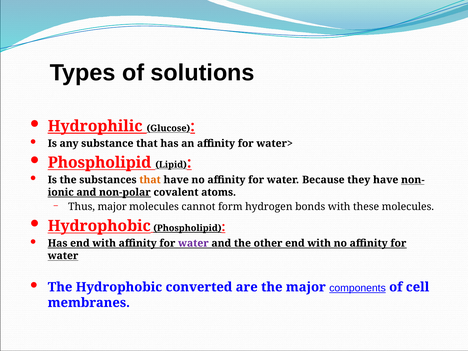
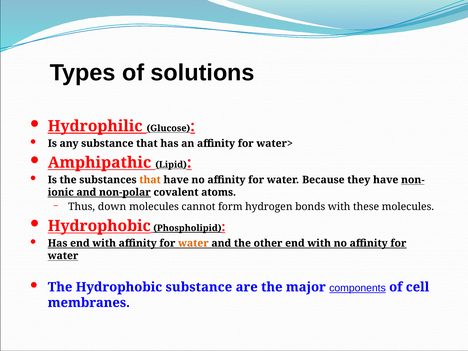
Phospholipid at (100, 163): Phospholipid -> Amphipathic
Thus major: major -> down
water at (193, 243) colour: purple -> orange
Hydrophobic converted: converted -> substance
